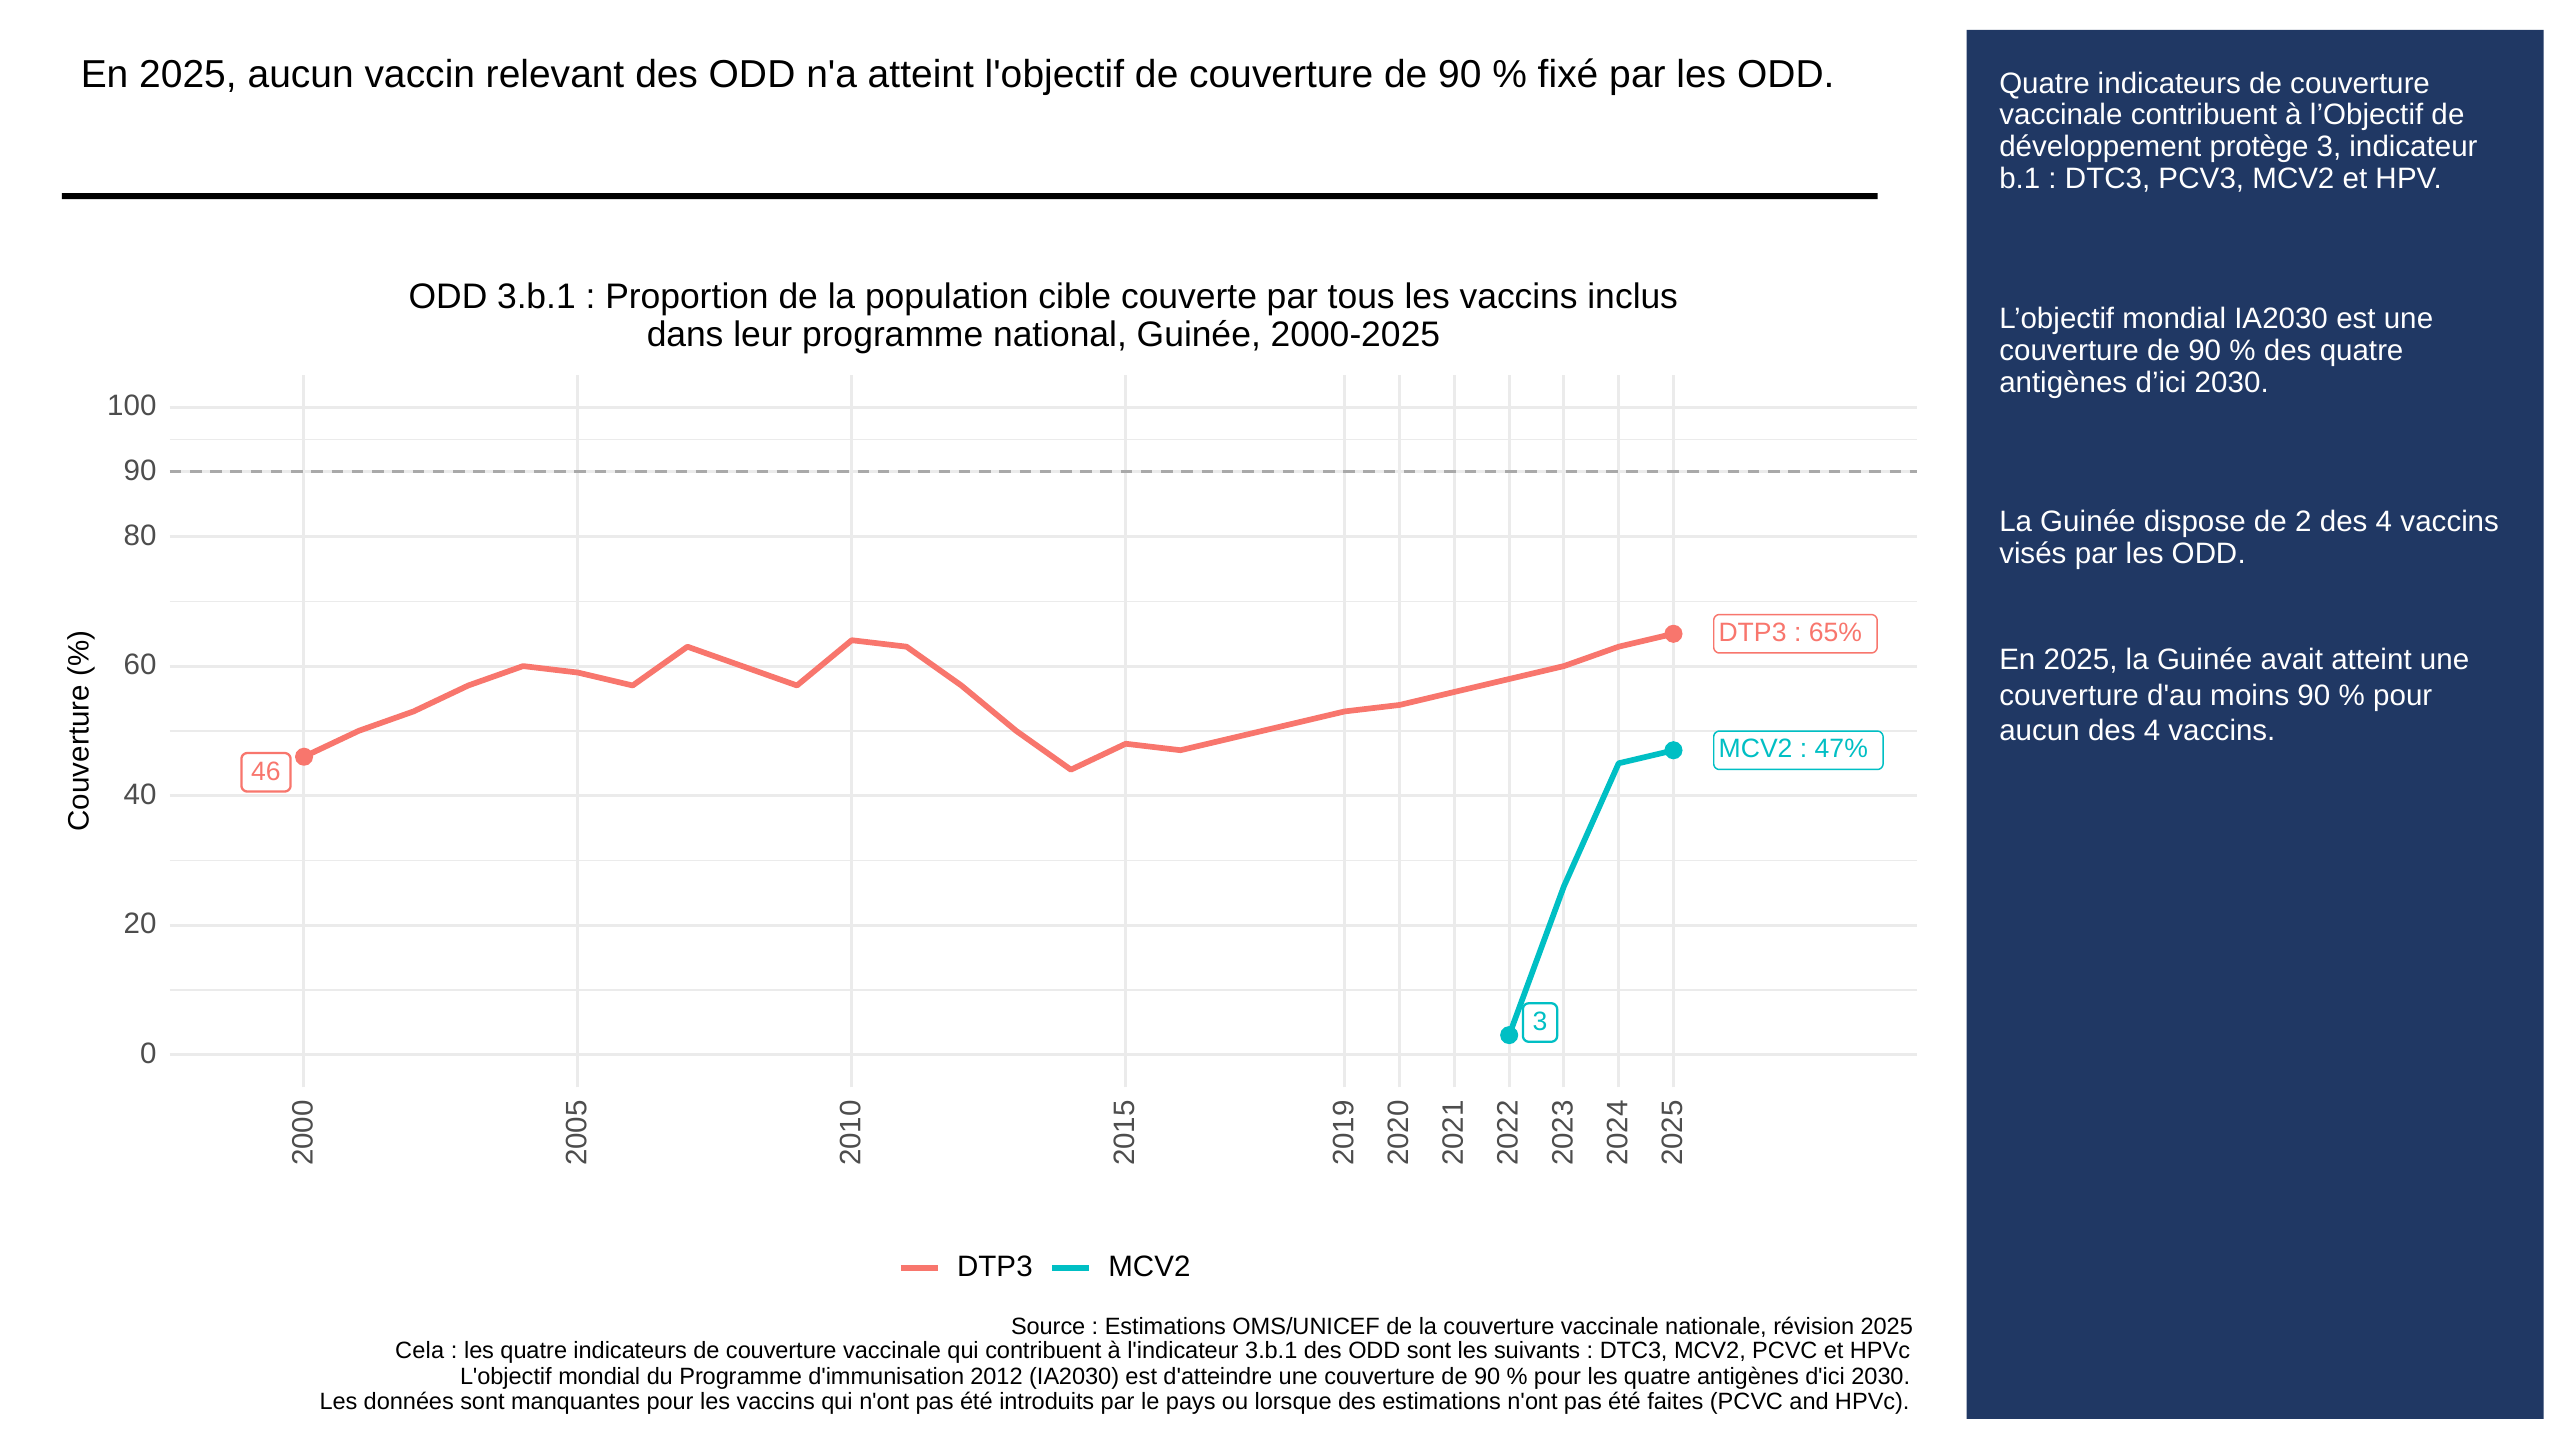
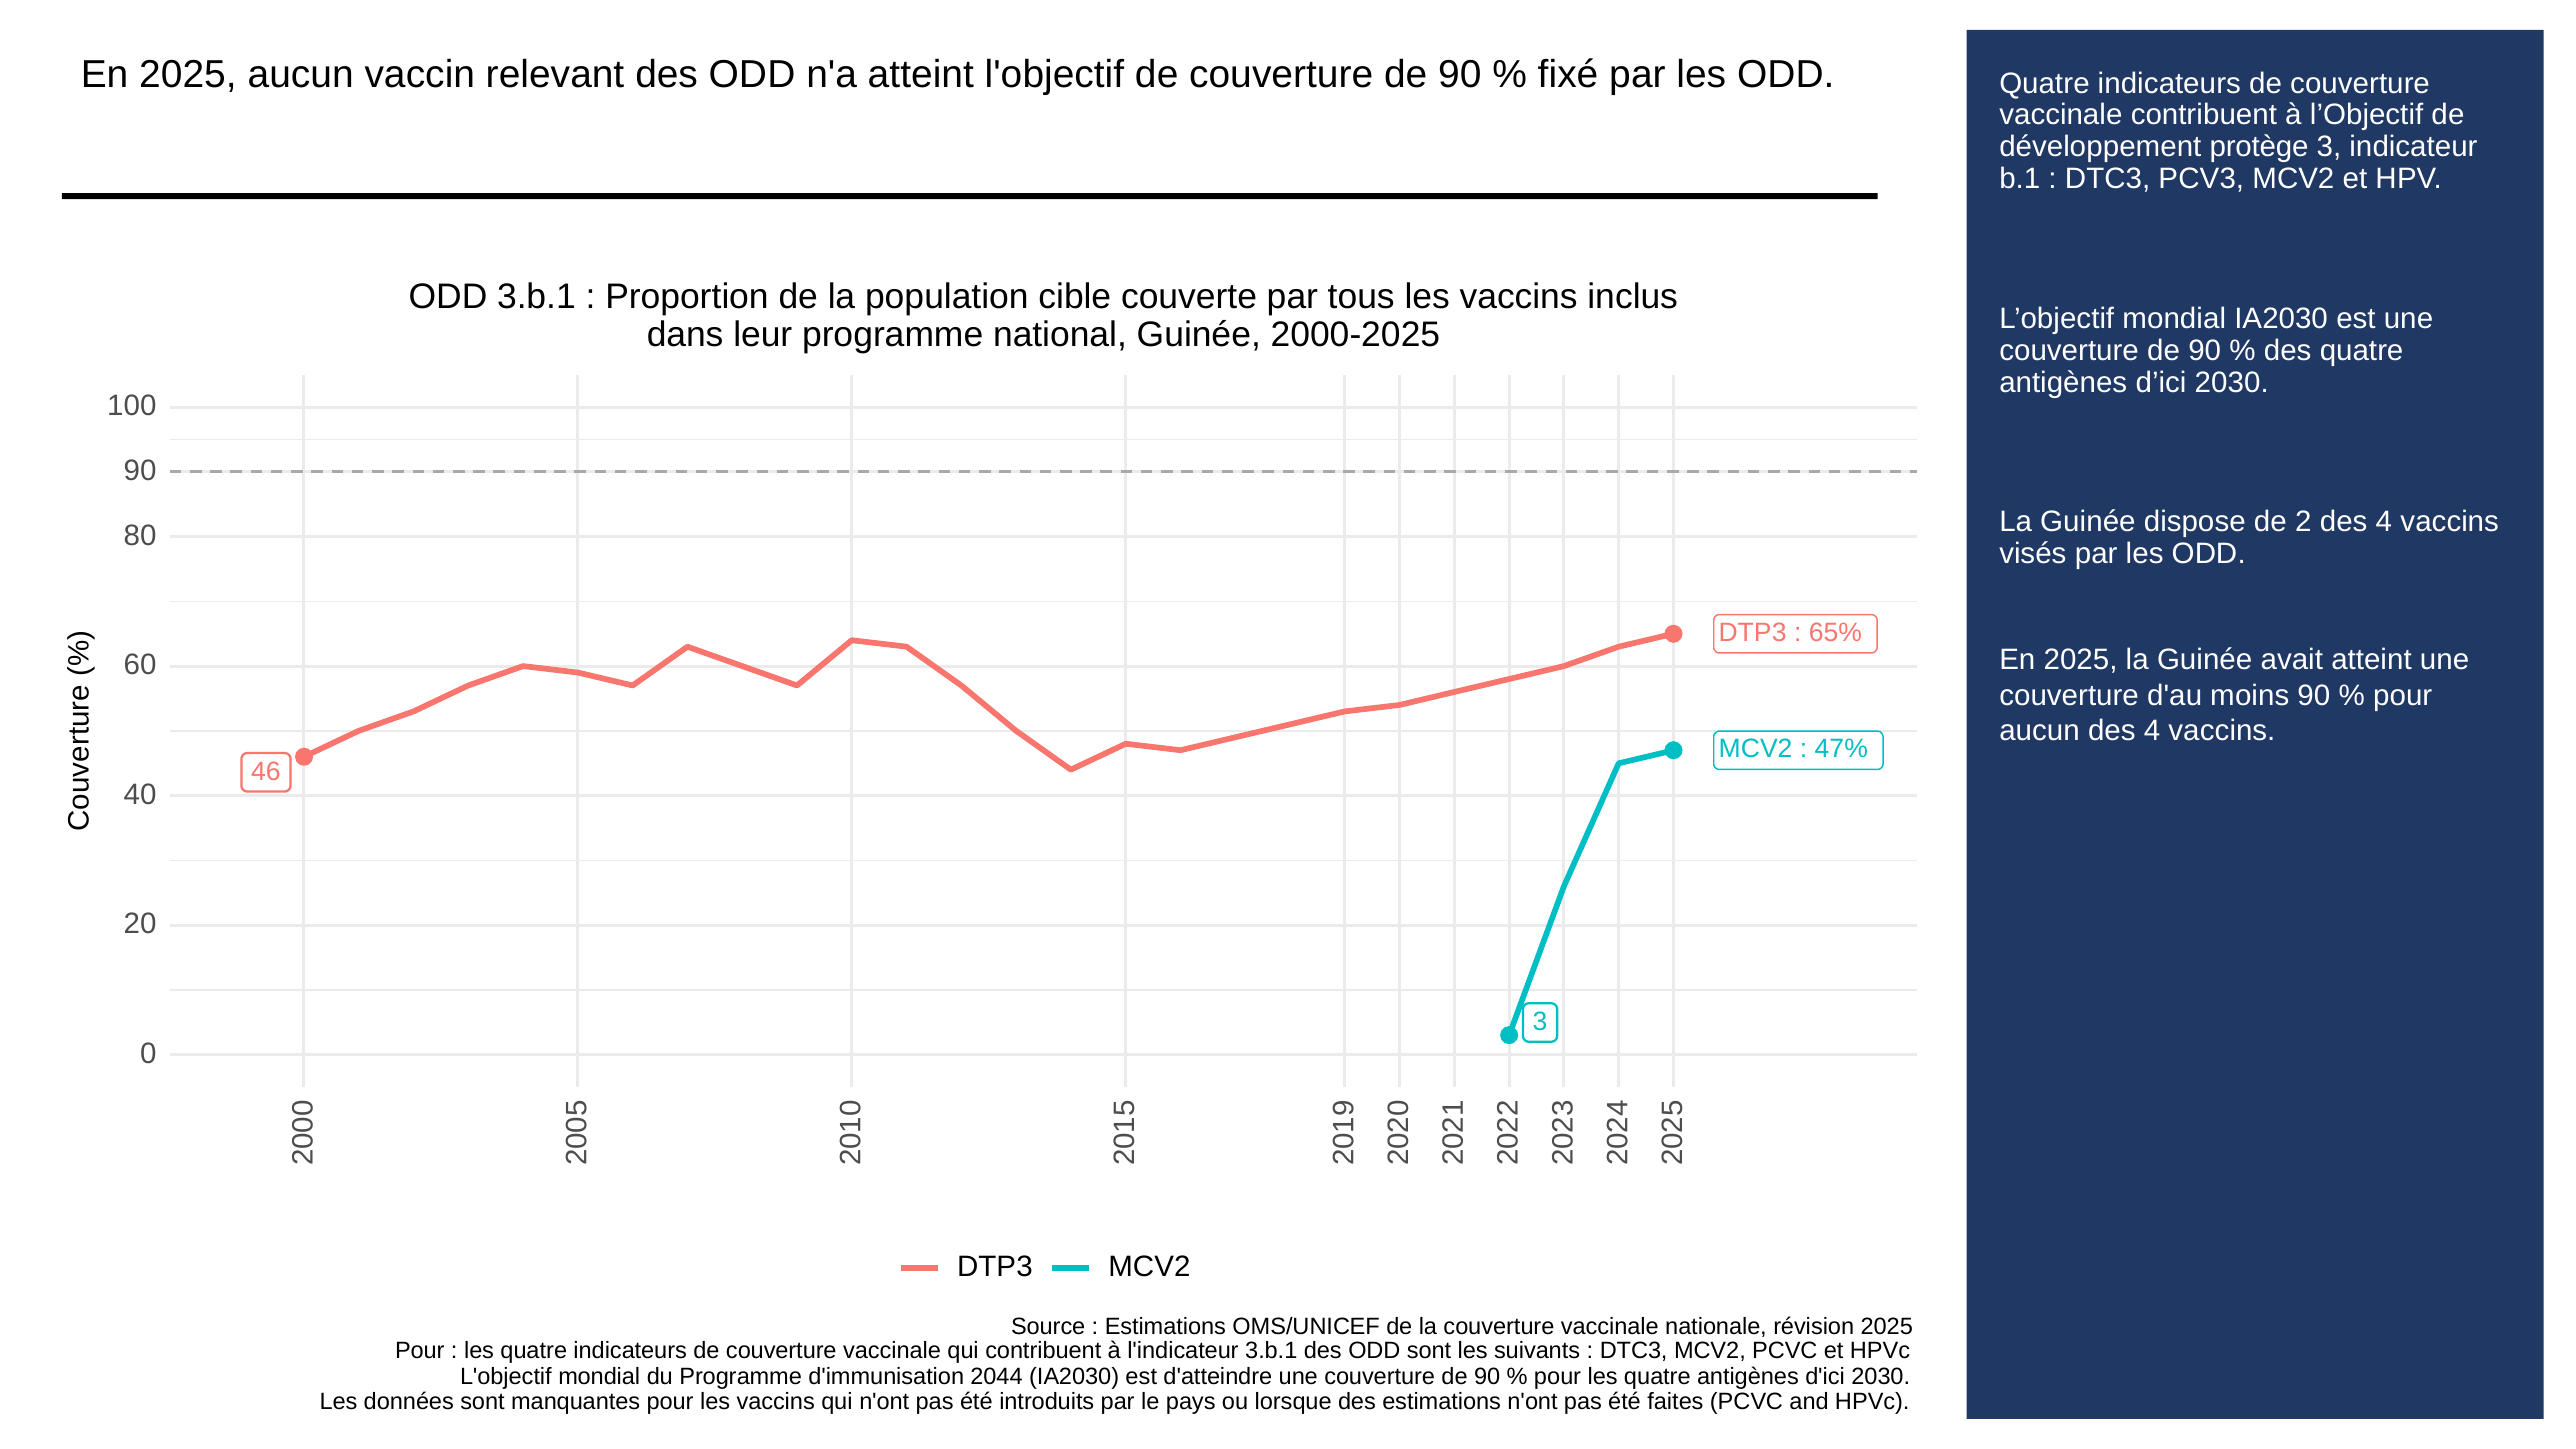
Cela at (420, 1351): Cela -> Pour
2012: 2012 -> 2044
